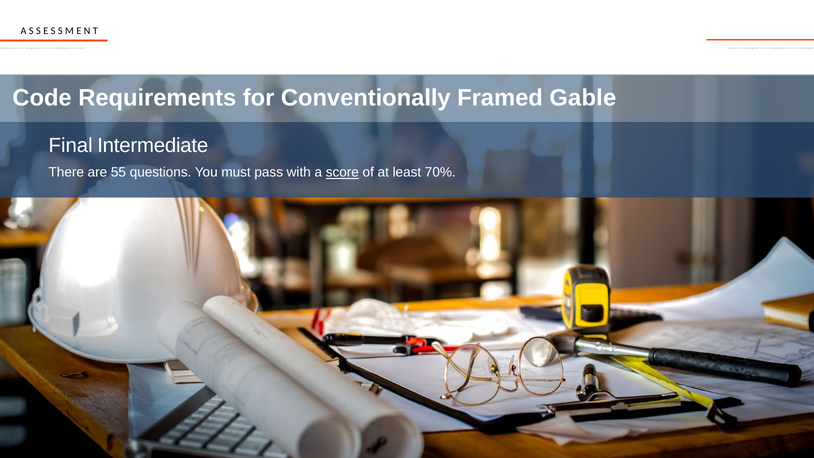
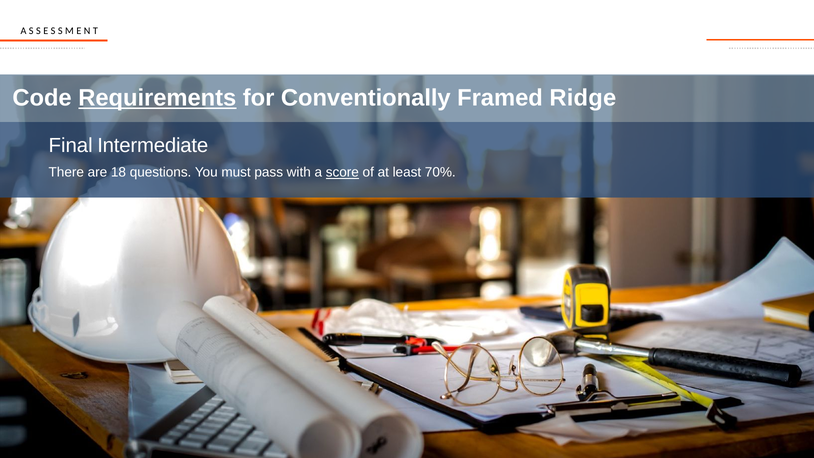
Requirements underline: none -> present
Gable: Gable -> Ridge
55: 55 -> 18
